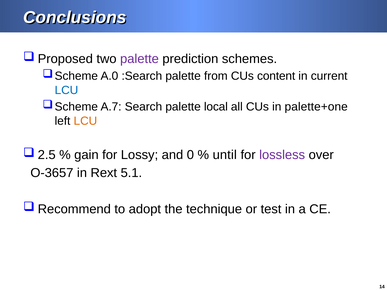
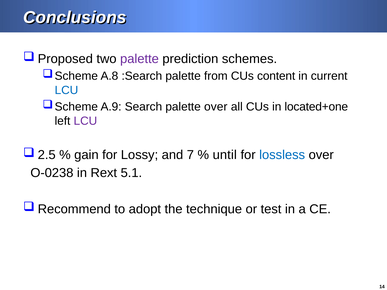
A.0: A.0 -> A.8
A.7: A.7 -> A.9
palette local: local -> over
palette+one: palette+one -> located+one
LCU at (85, 121) colour: orange -> purple
0: 0 -> 7
lossless colour: purple -> blue
O-3657: O-3657 -> O-0238
